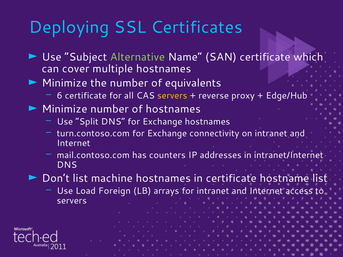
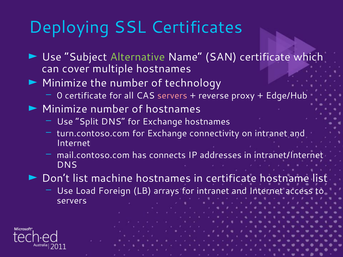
equivalents: equivalents -> technology
6: 6 -> 0
servers at (172, 96) colour: yellow -> pink
counters: counters -> connects
